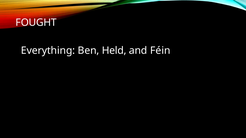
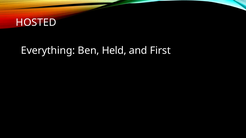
FOUGHT: FOUGHT -> HOSTED
Féin: Féin -> First
